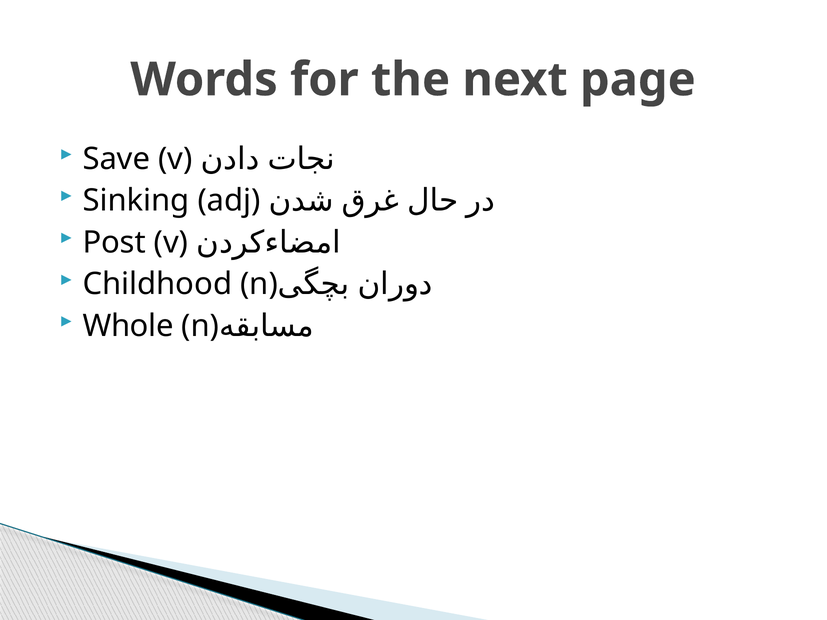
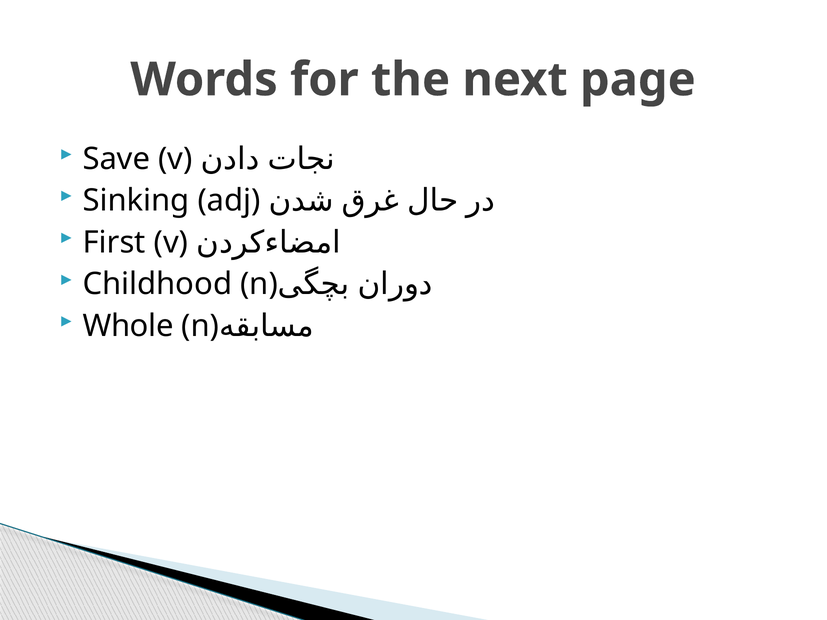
Post: Post -> First
